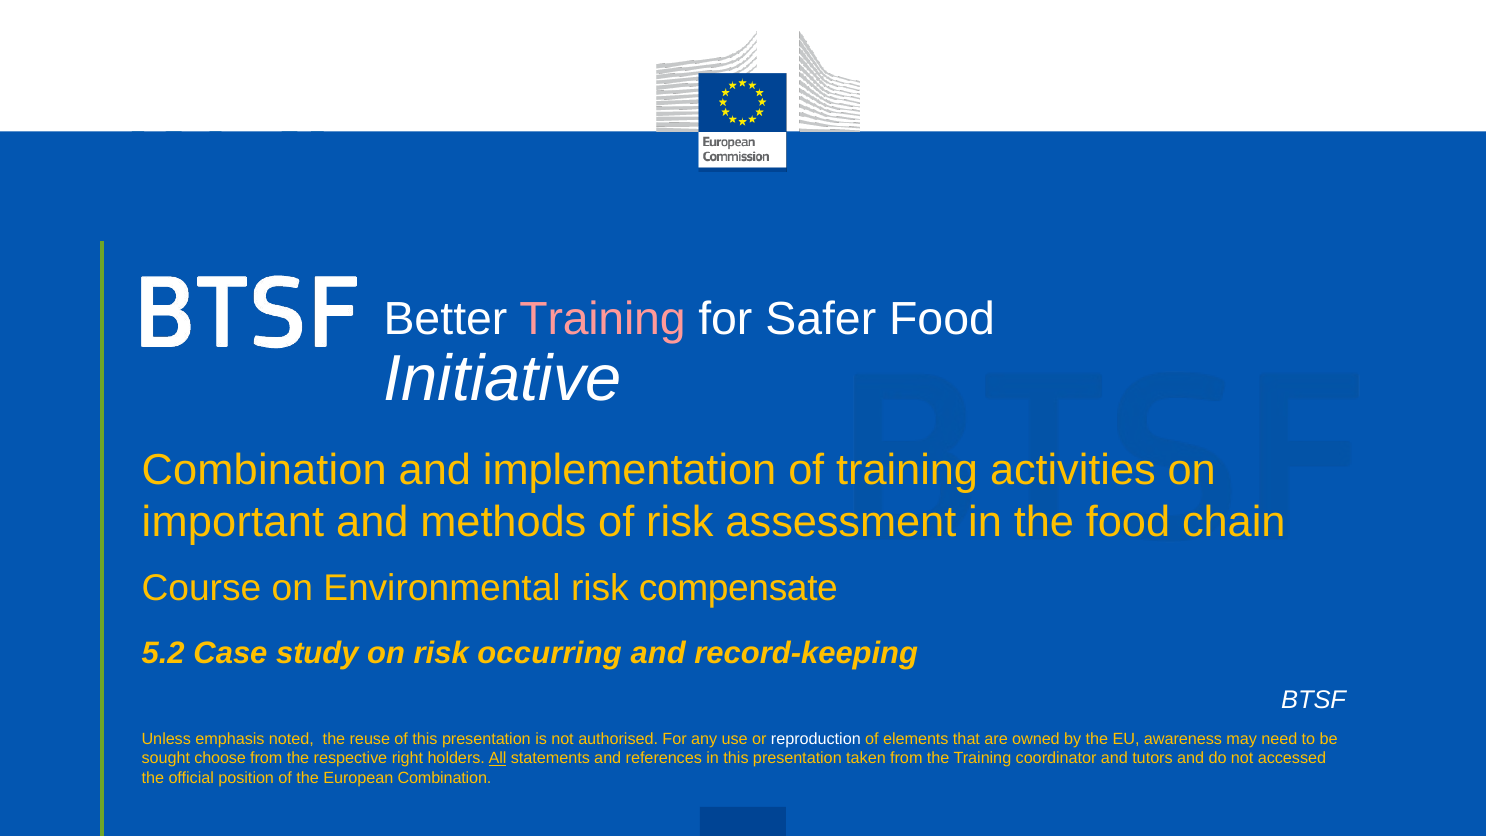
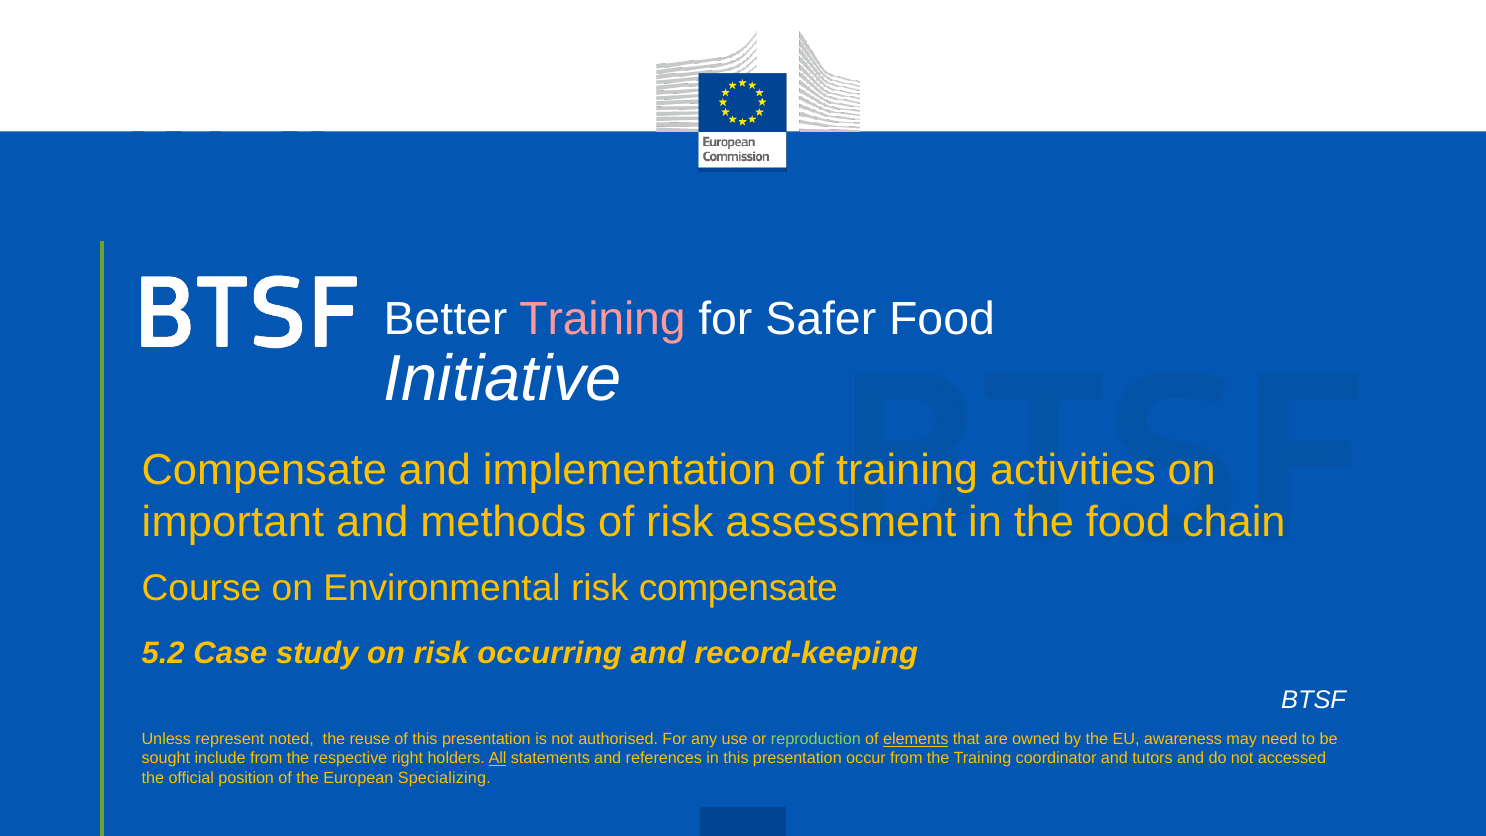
Combination at (264, 470): Combination -> Compensate
emphasis: emphasis -> represent
reproduction colour: white -> light green
elements underline: none -> present
choose: choose -> include
taken: taken -> occur
European Combination: Combination -> Specializing
